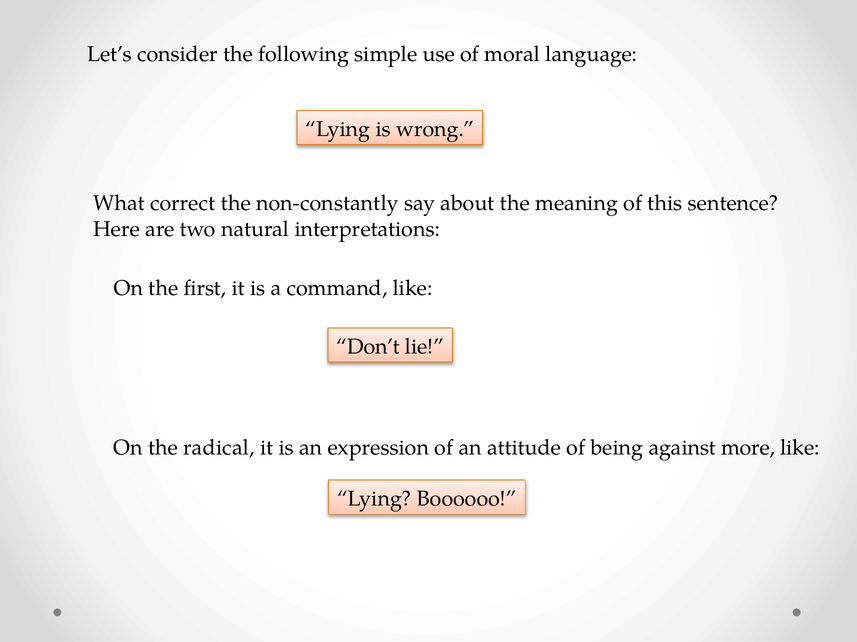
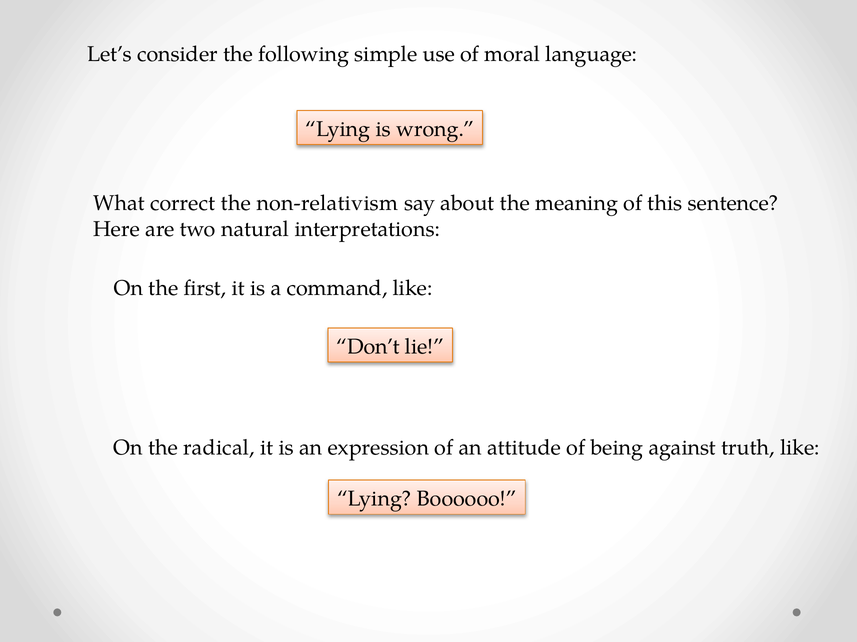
non-constantly: non-constantly -> non-relativism
more: more -> truth
